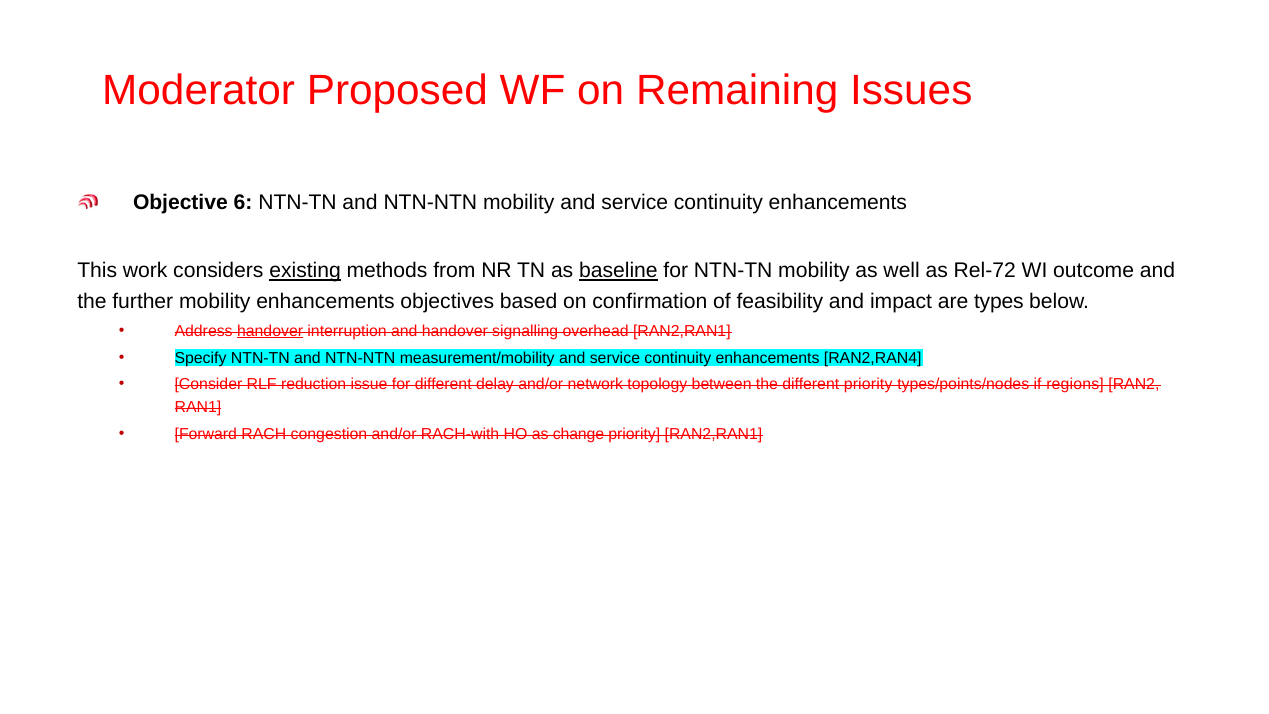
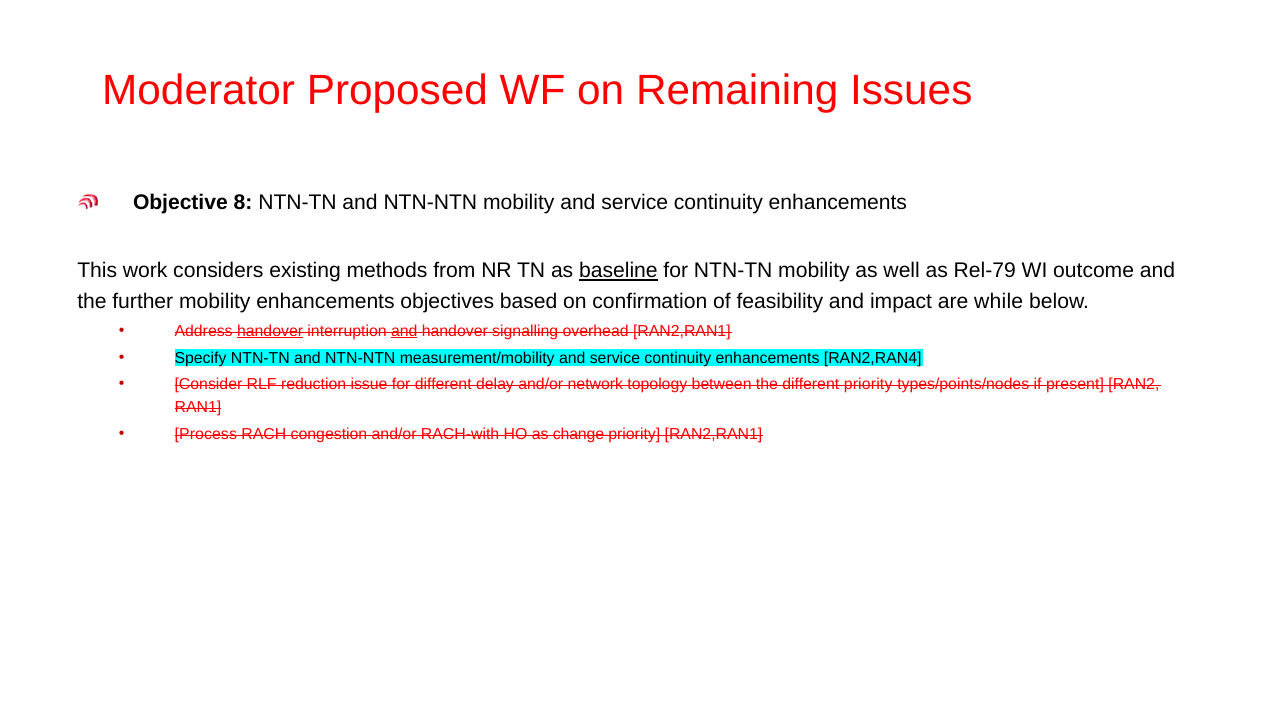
6: 6 -> 8
existing underline: present -> none
Rel-72: Rel-72 -> Rel-79
types: types -> while
and at (404, 331) underline: none -> present
regions: regions -> present
Forward: Forward -> Process
